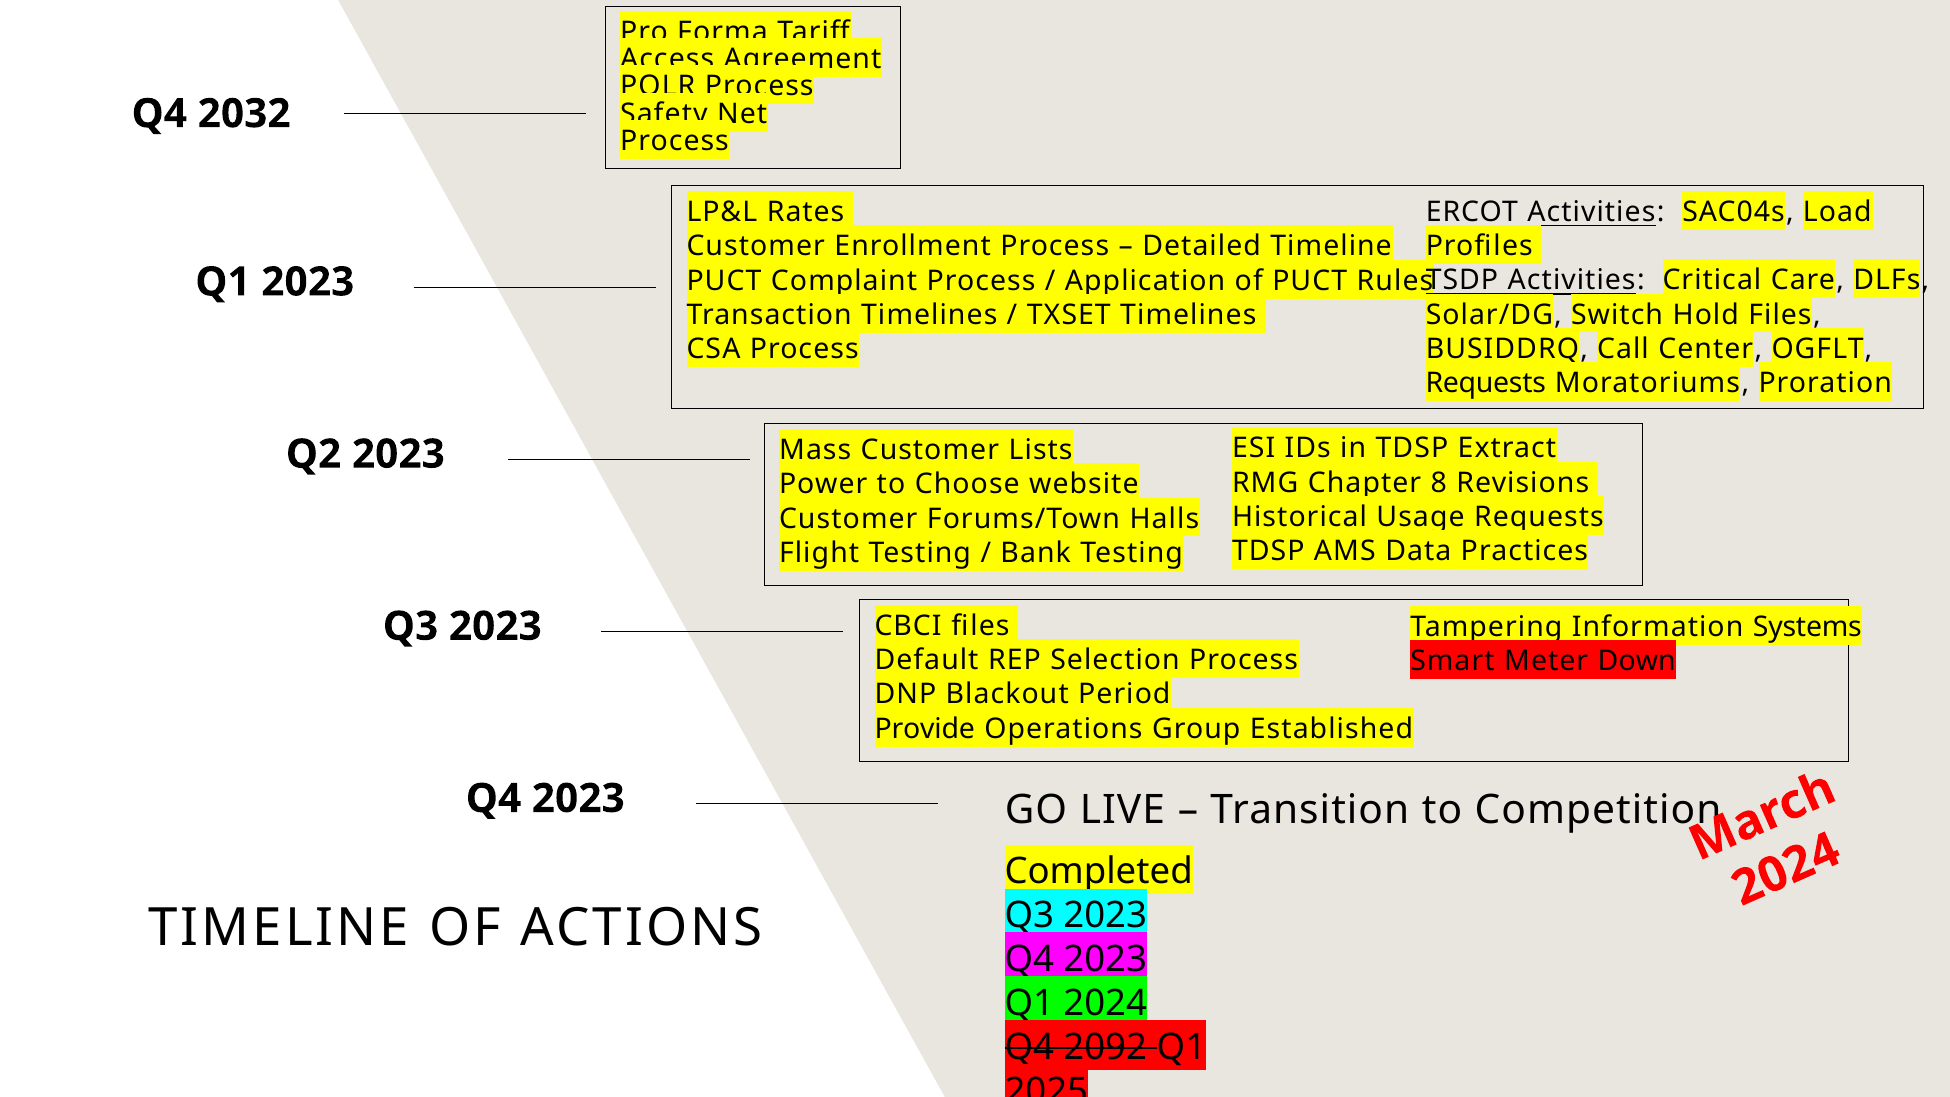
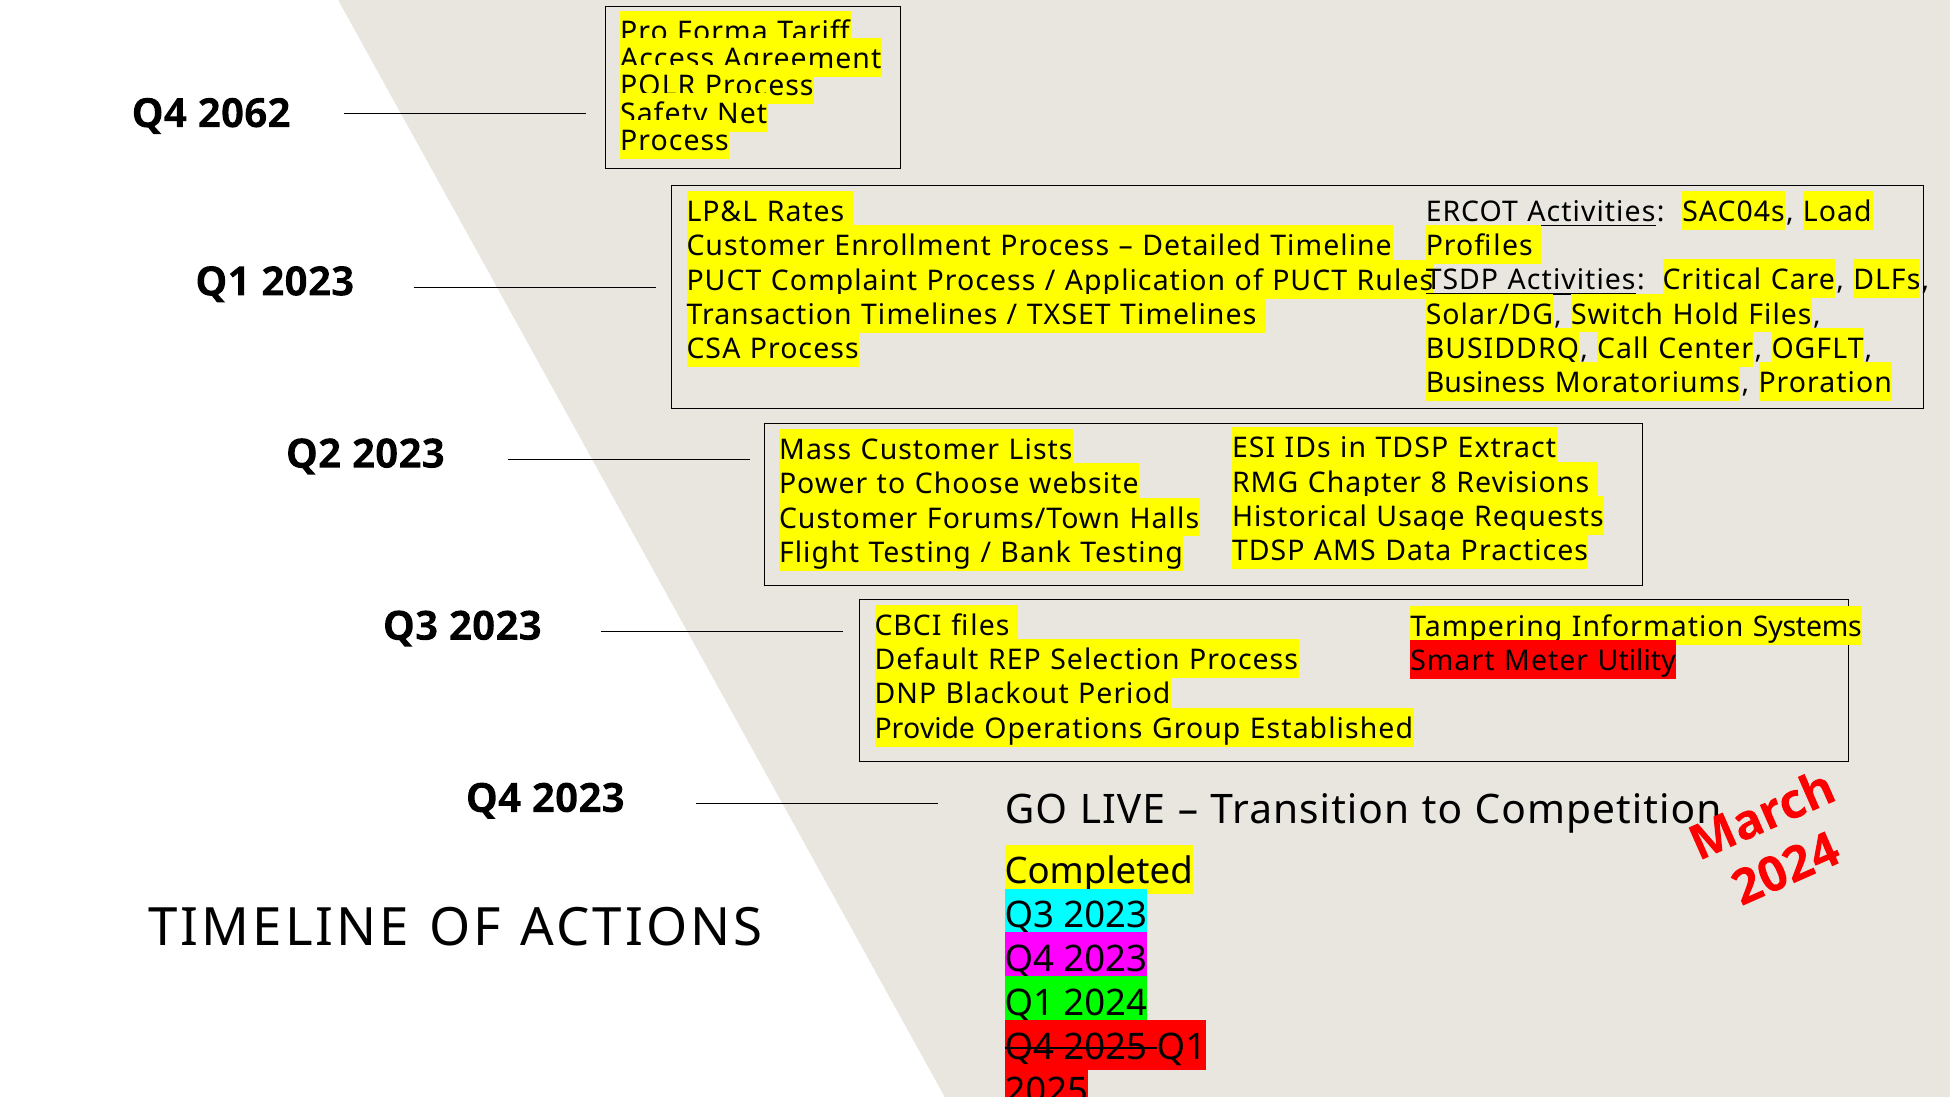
2032: 2032 -> 2062
Requests at (1486, 383): Requests -> Business
Down: Down -> Utility
2092 at (1105, 1047): 2092 -> 2025
